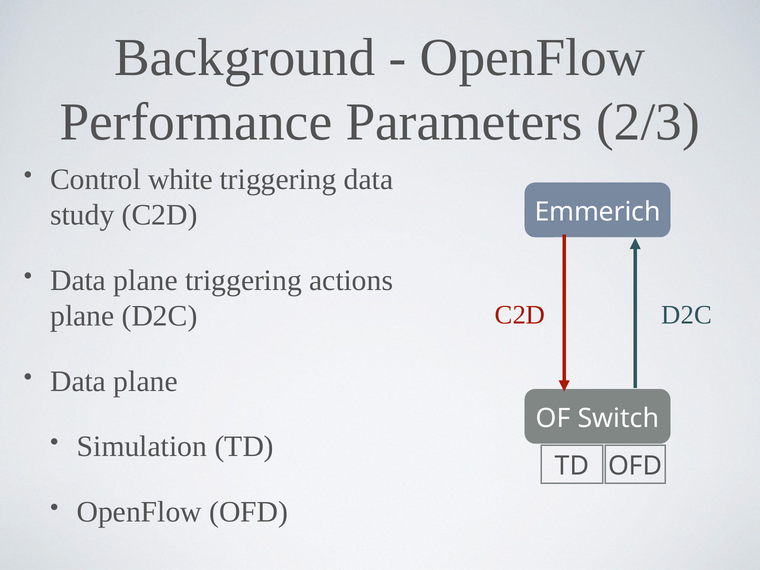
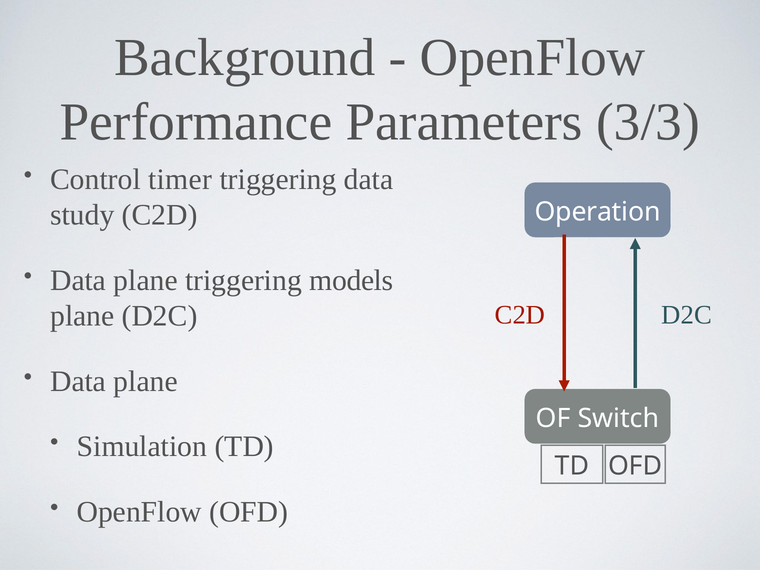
2/3: 2/3 -> 3/3
white: white -> timer
Emmerich: Emmerich -> Operation
actions: actions -> models
